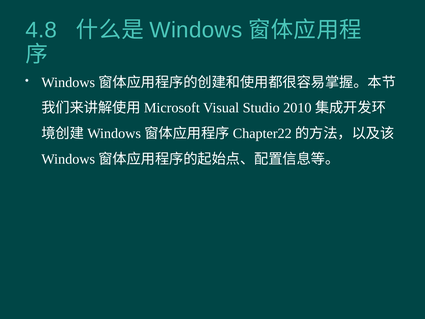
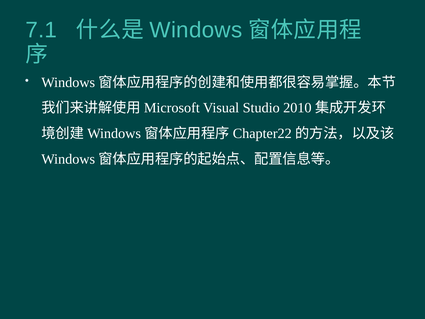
4.8: 4.8 -> 7.1
